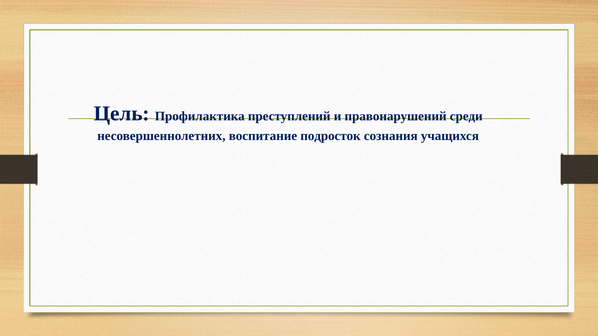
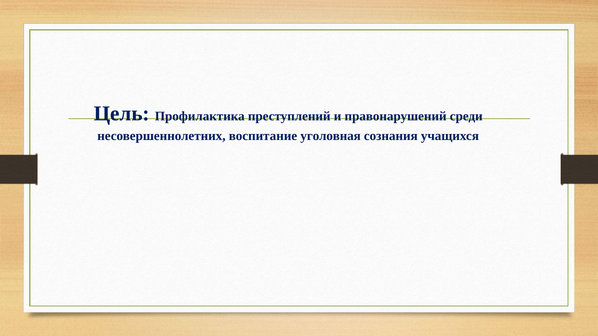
подросток: подросток -> уголовная
